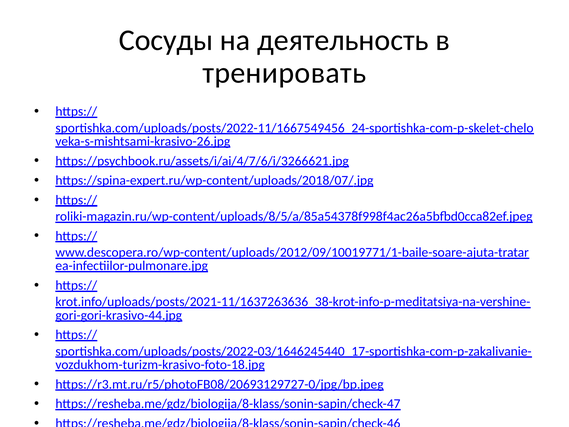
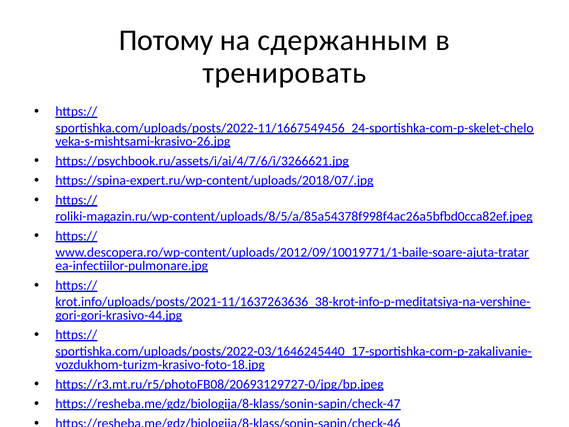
Сосуды: Сосуды -> Потому
деятельность: деятельность -> сдержанным
